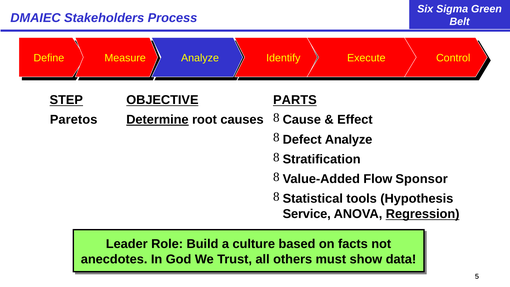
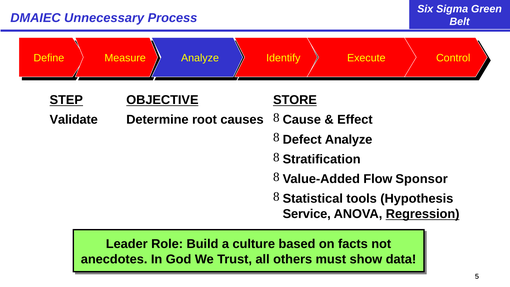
Stakeholders: Stakeholders -> Unnecessary
PARTS: PARTS -> STORE
Paretos: Paretos -> Validate
Determine underline: present -> none
